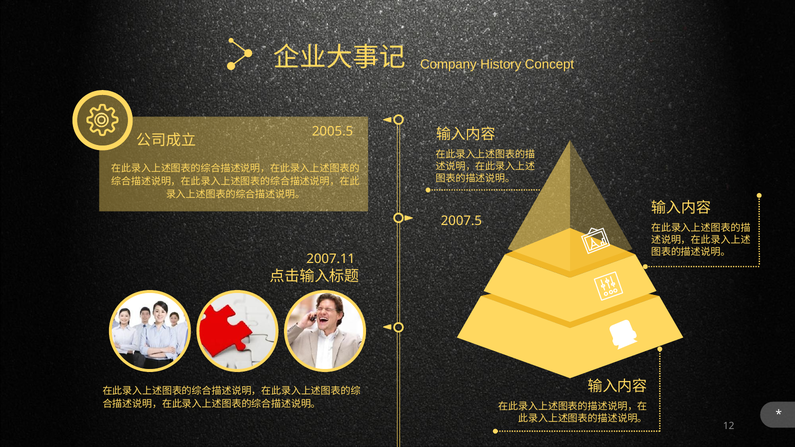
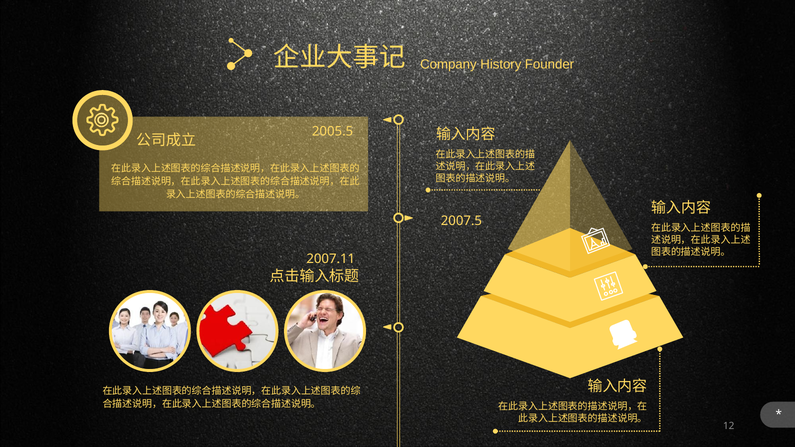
Concept: Concept -> Founder
